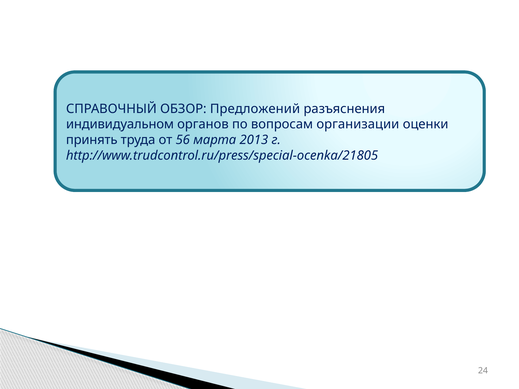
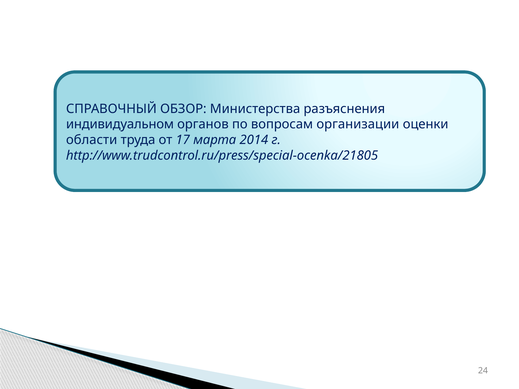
Предложений: Предложений -> Министерства
принять: принять -> области
56: 56 -> 17
2013: 2013 -> 2014
